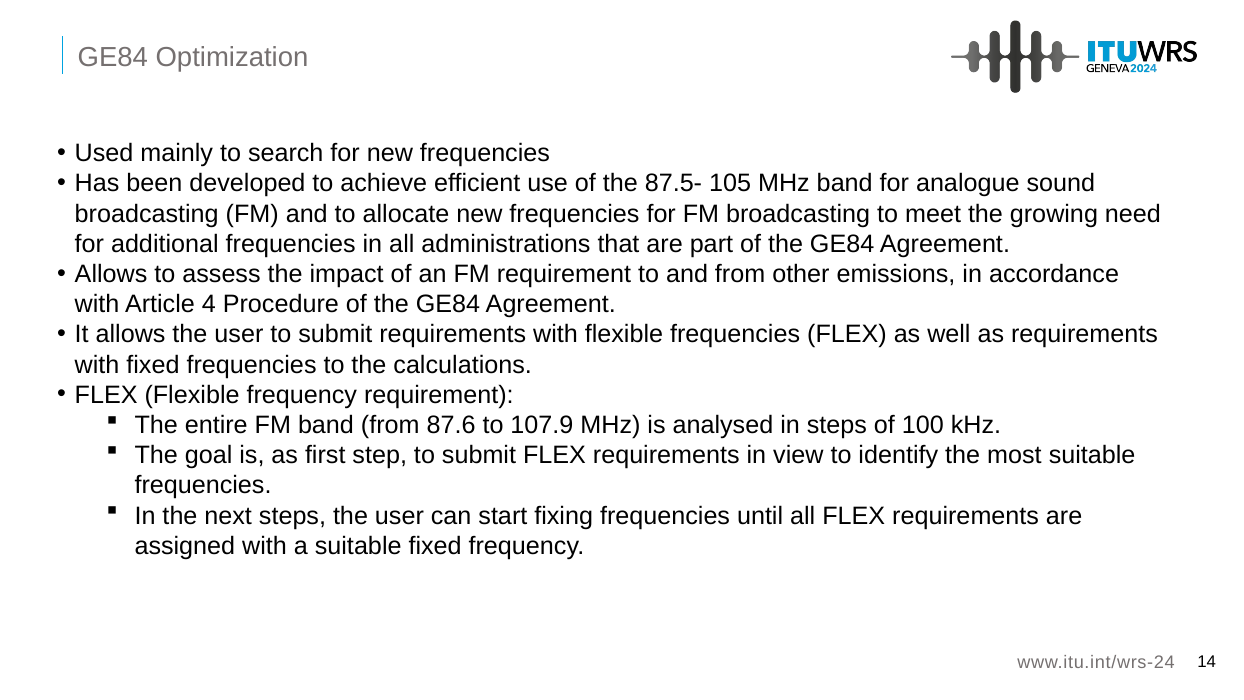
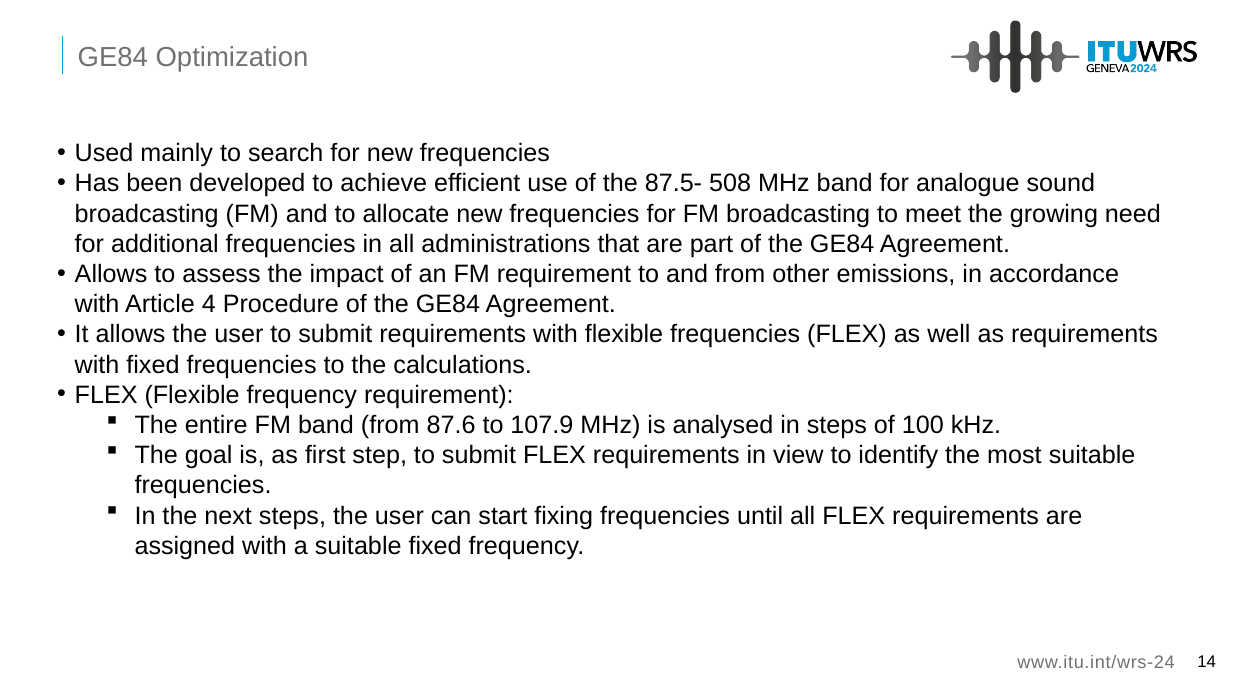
105: 105 -> 508
